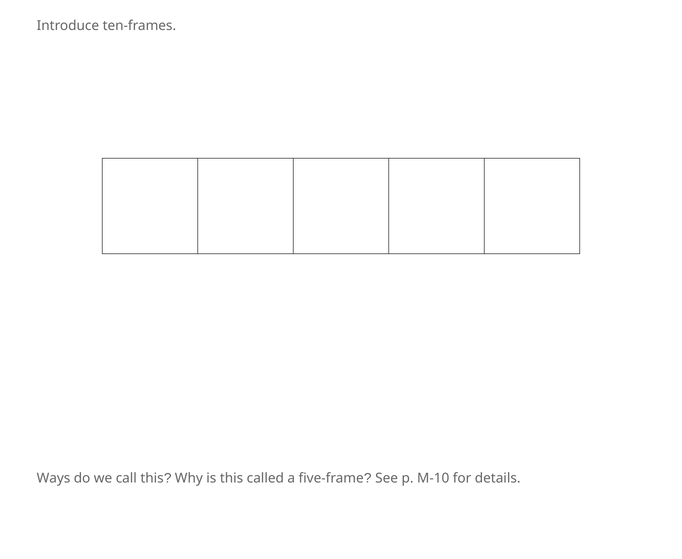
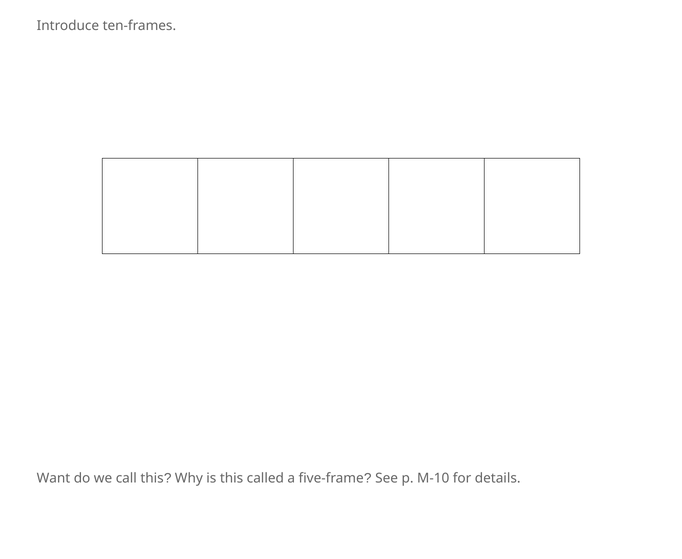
Ways: Ways -> Want
